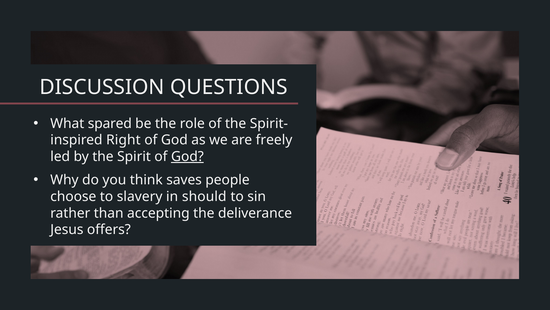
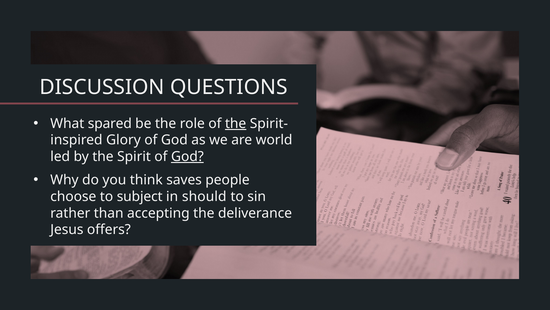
the at (236, 123) underline: none -> present
Right: Right -> Glory
freely: freely -> world
slavery: slavery -> subject
